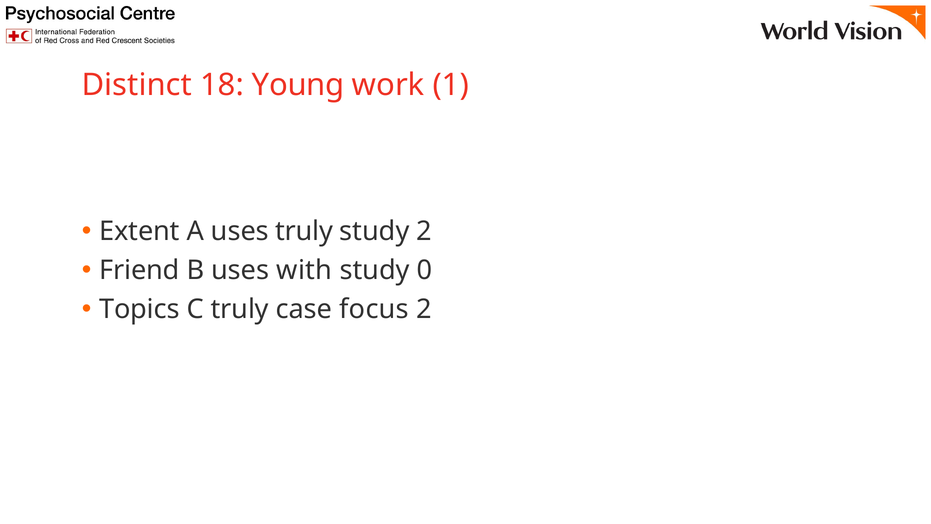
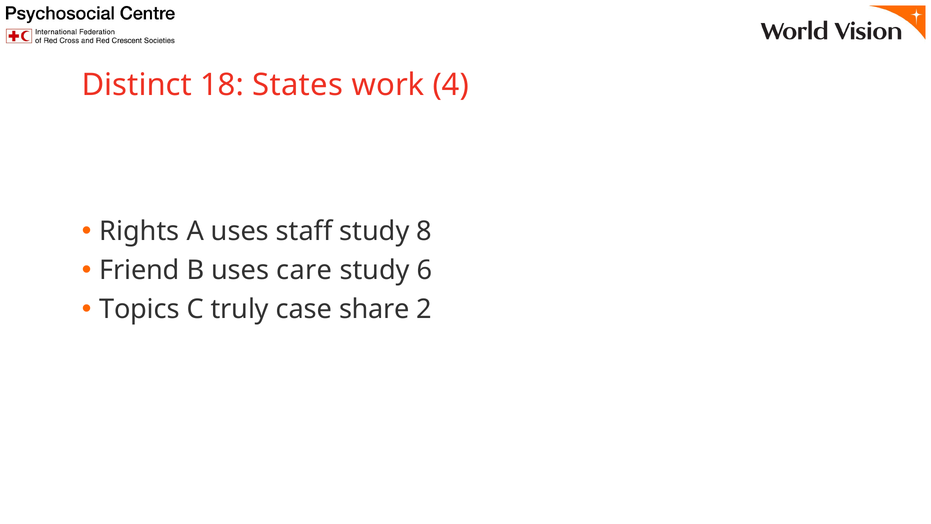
Young: Young -> States
1: 1 -> 4
Extent: Extent -> Rights
uses truly: truly -> staff
study 2: 2 -> 8
with: with -> care
0: 0 -> 6
focus: focus -> share
